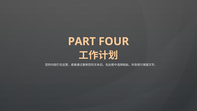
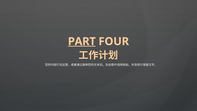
PART underline: none -> present
